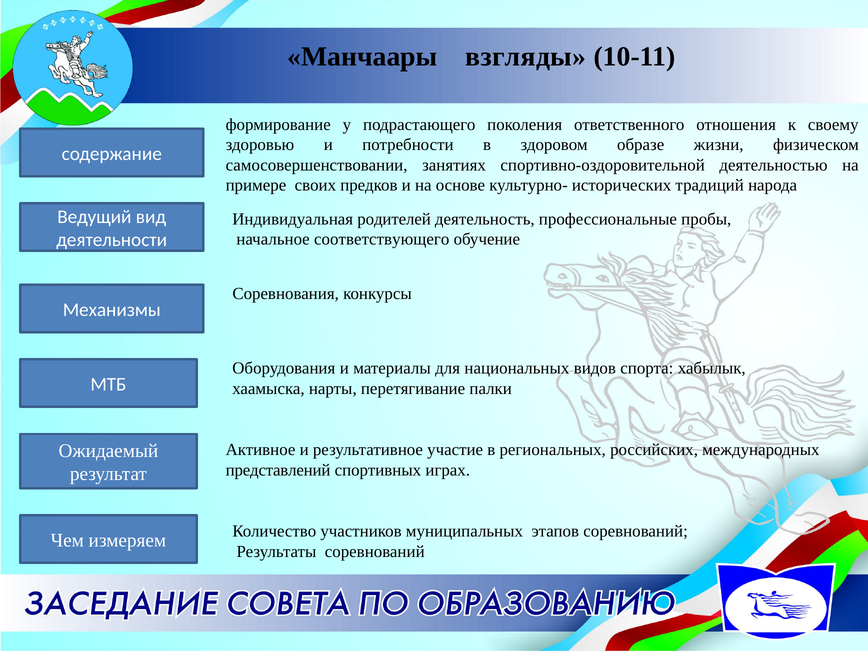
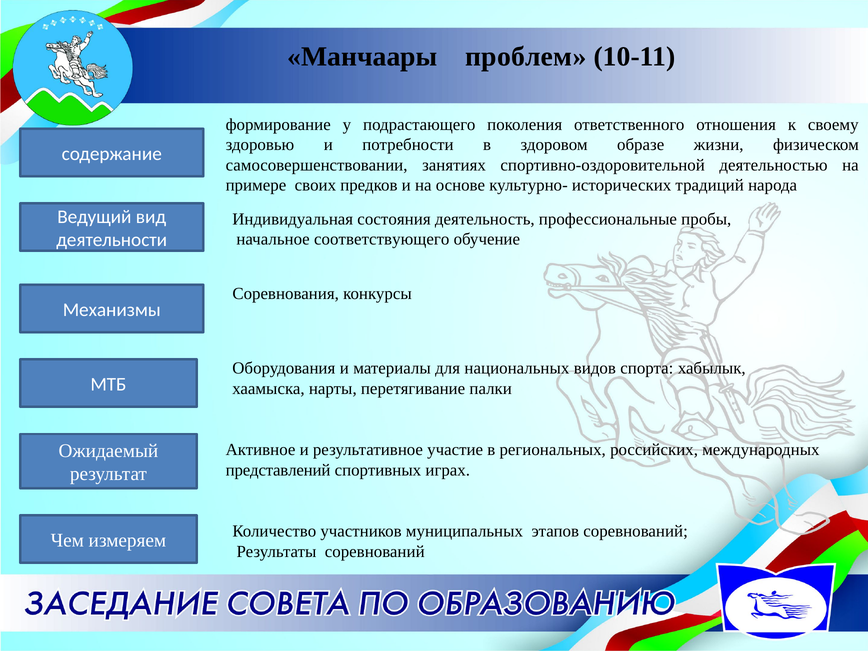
взгляды: взгляды -> проблем
родителей: родителей -> состояния
